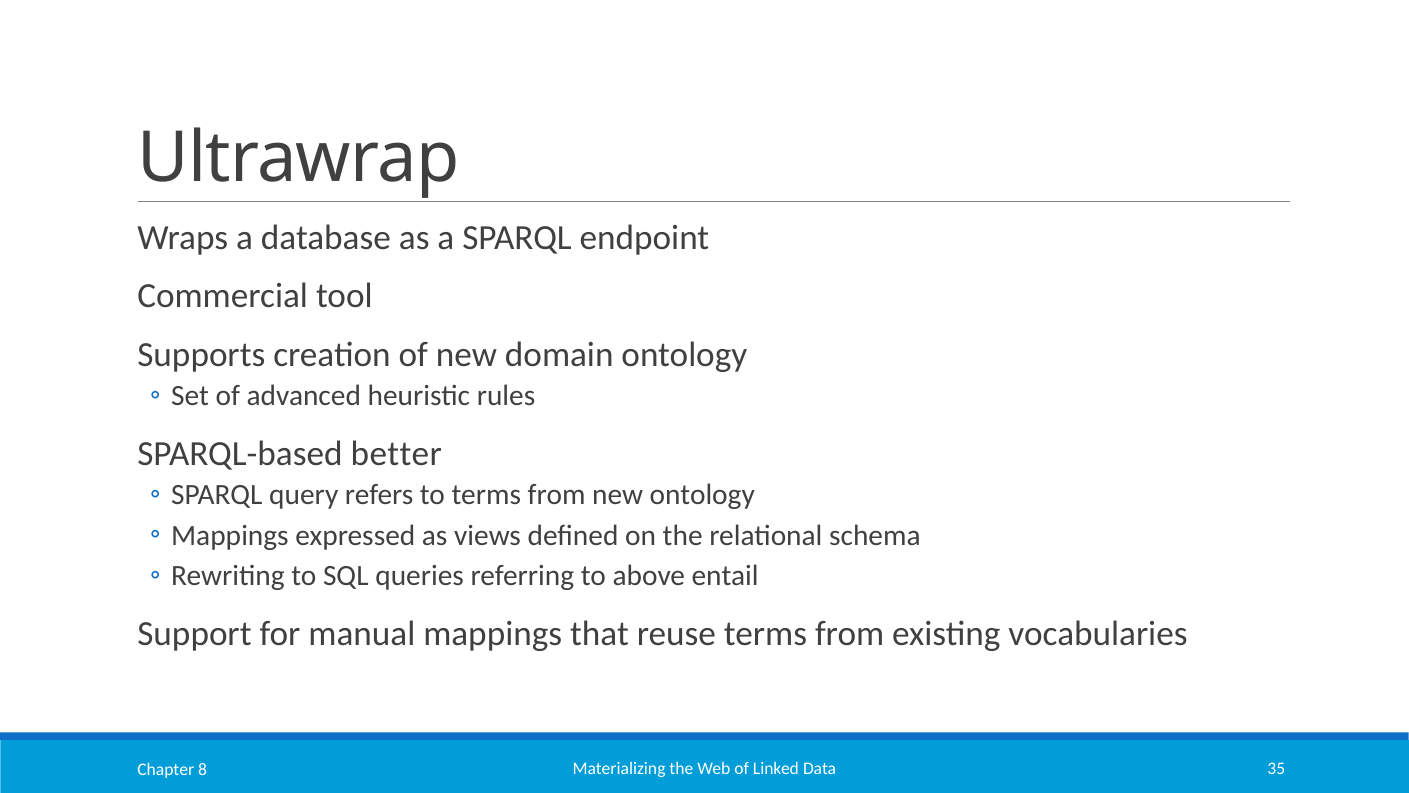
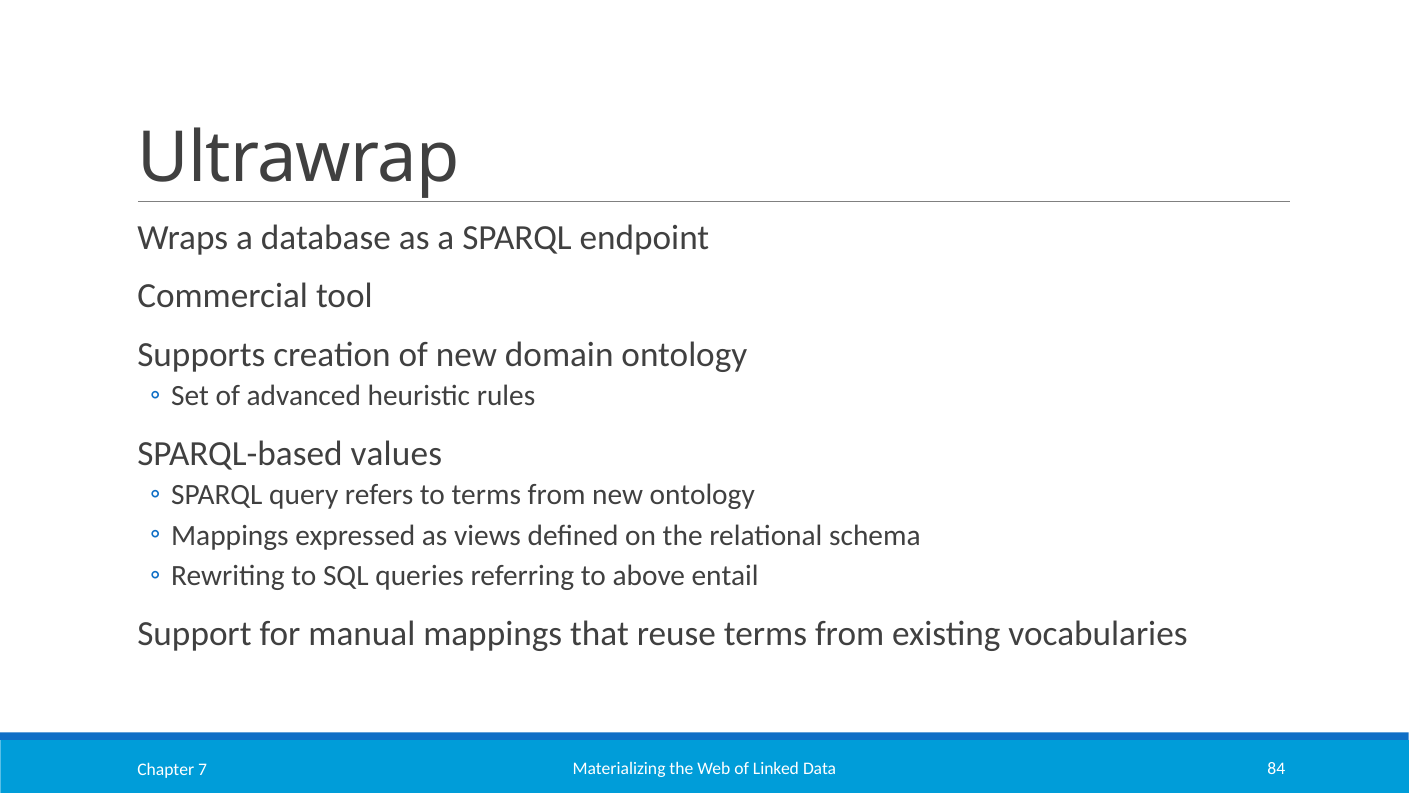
better: better -> values
35: 35 -> 84
8: 8 -> 7
